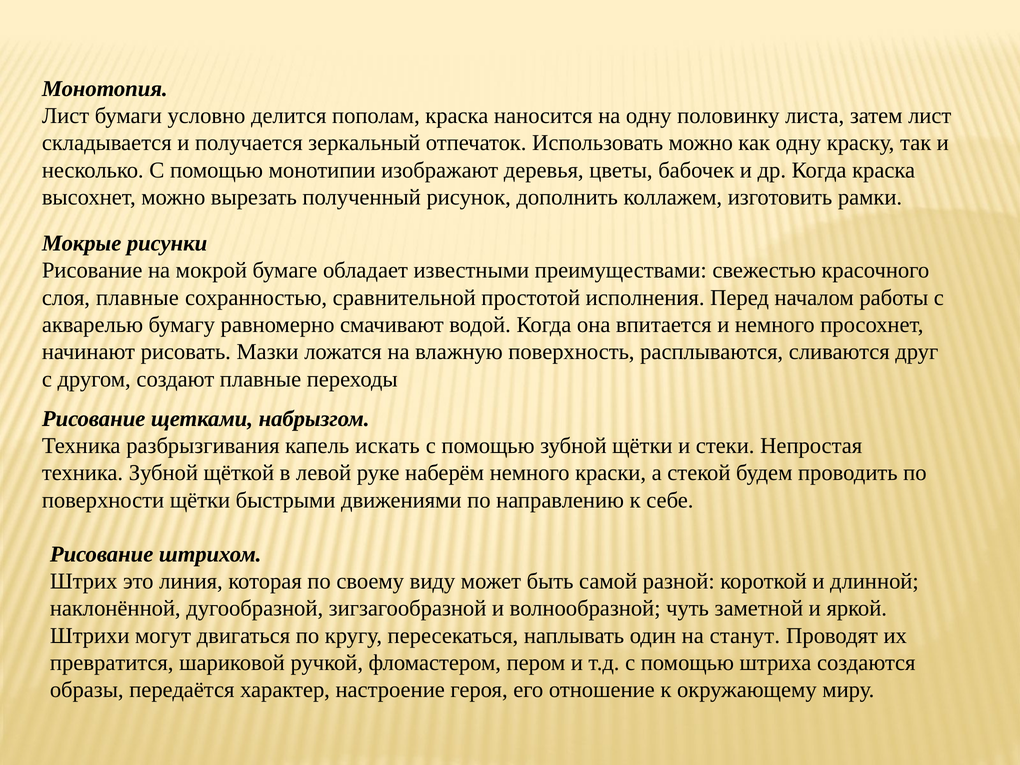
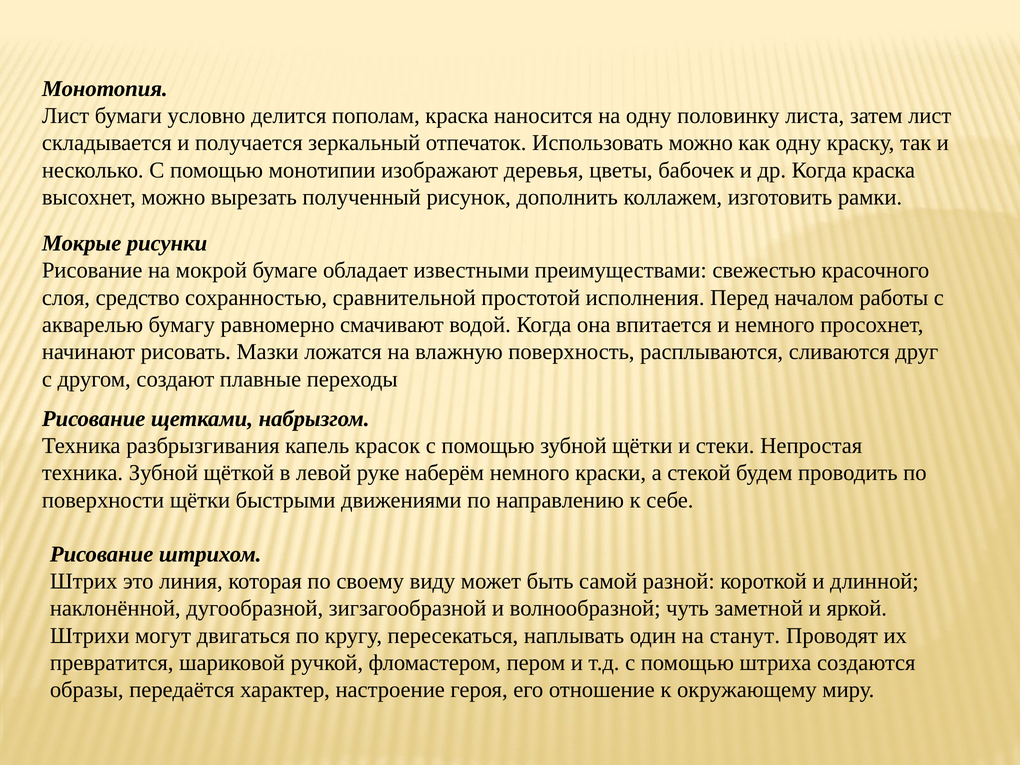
слоя плавные: плавные -> средство
искать: искать -> красок
